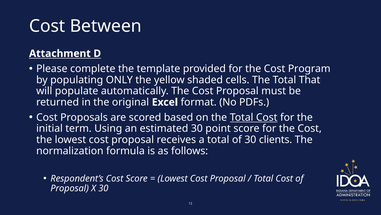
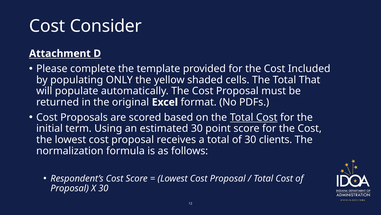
Between: Between -> Consider
Program: Program -> Included
